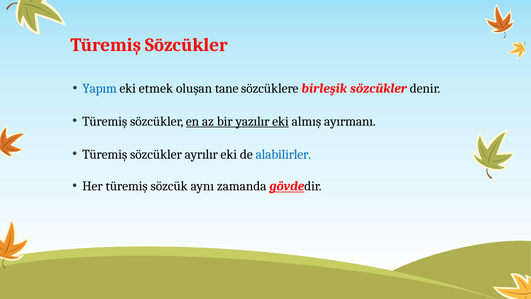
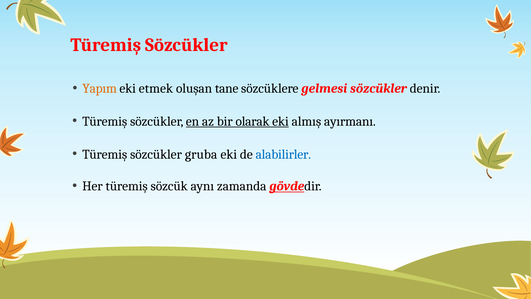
Yapım colour: blue -> orange
birleşik: birleşik -> gelmesi
yazılır: yazılır -> olarak
ayrılır: ayrılır -> gruba
